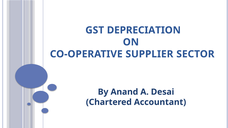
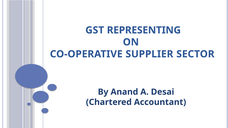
DEPRECIATION: DEPRECIATION -> REPRESENTING
